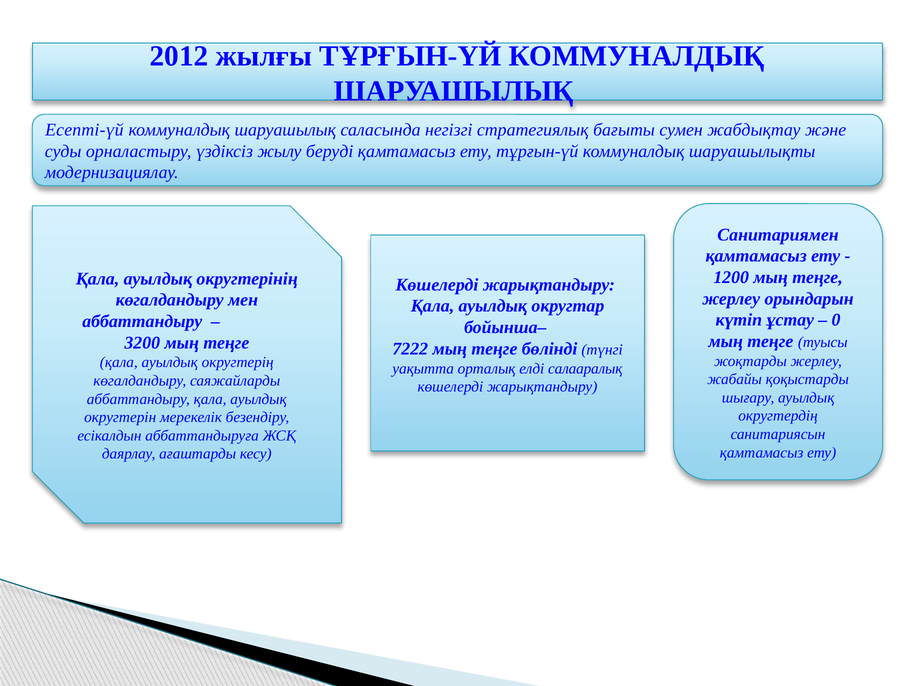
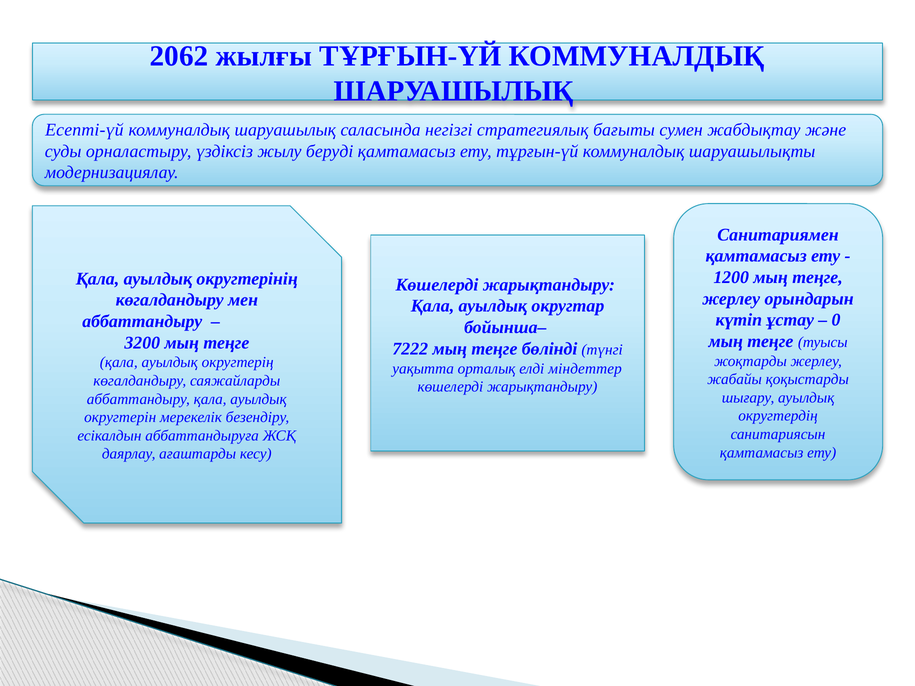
2012: 2012 -> 2062
салааралық: салааралық -> міндеттер
